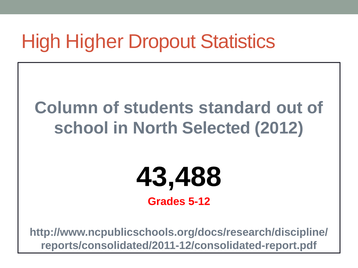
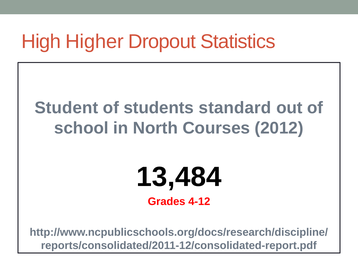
Column: Column -> Student
Selected: Selected -> Courses
43,488: 43,488 -> 13,484
5-12: 5-12 -> 4-12
